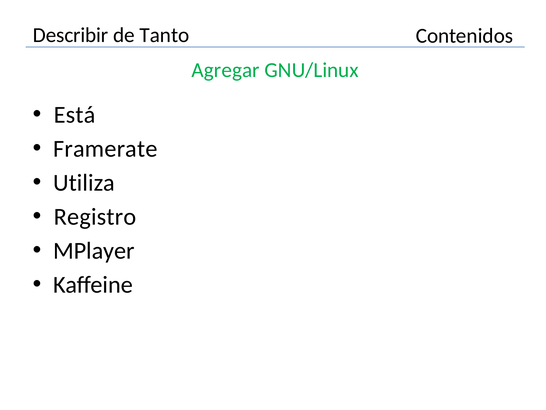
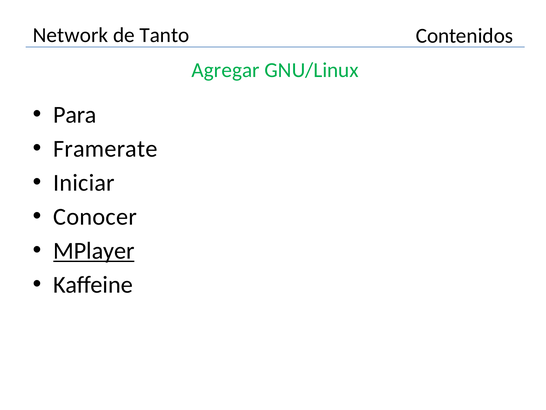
Describir: Describir -> Network
Está: Está -> Para
Utiliza: Utiliza -> Iniciar
Registro: Registro -> Conocer
MPlayer underline: none -> present
